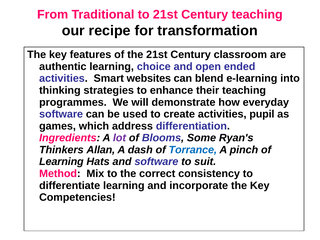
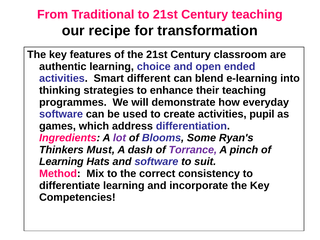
websites: websites -> different
Allan: Allan -> Must
Torrance colour: blue -> purple
